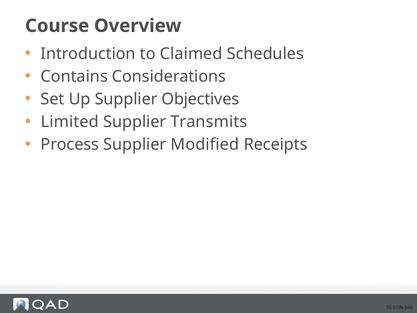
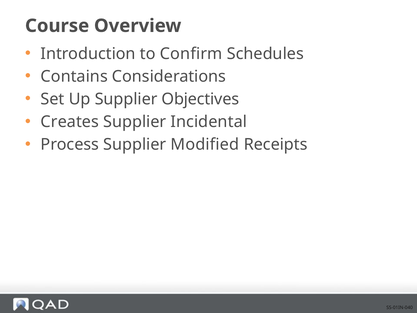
Claimed: Claimed -> Confirm
Limited: Limited -> Creates
Transmits: Transmits -> Incidental
